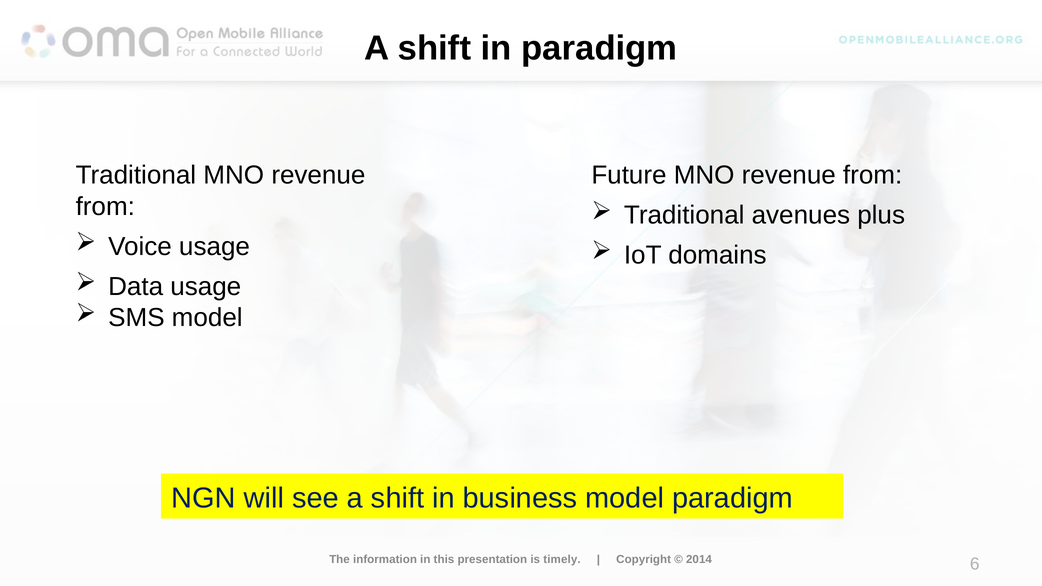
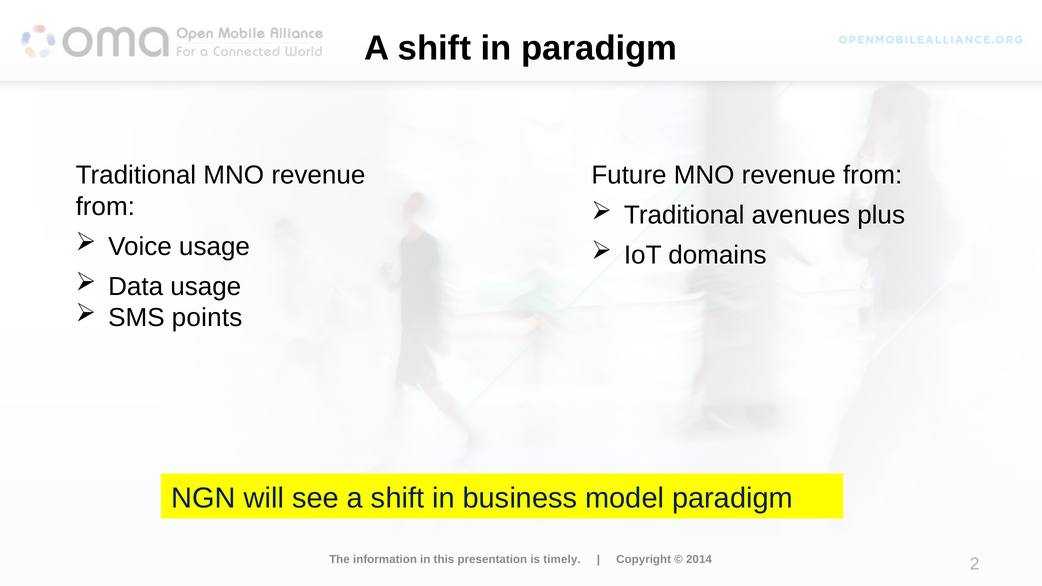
SMS model: model -> points
6: 6 -> 2
